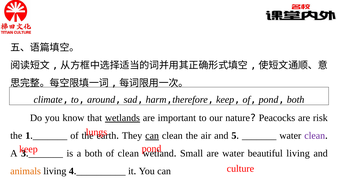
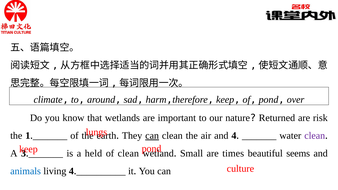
pond both: both -> over
wetlands underline: present -> none
Peacocks: Peacocks -> Returned
and 5: 5 -> 4
a both: both -> held
are water: water -> times
beautiful living: living -> seems
animals colour: orange -> blue
